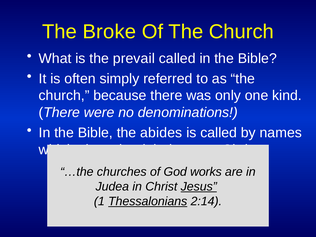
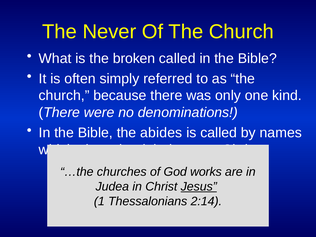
Broke: Broke -> Never
prevail: prevail -> broken
Thessalonians underline: present -> none
